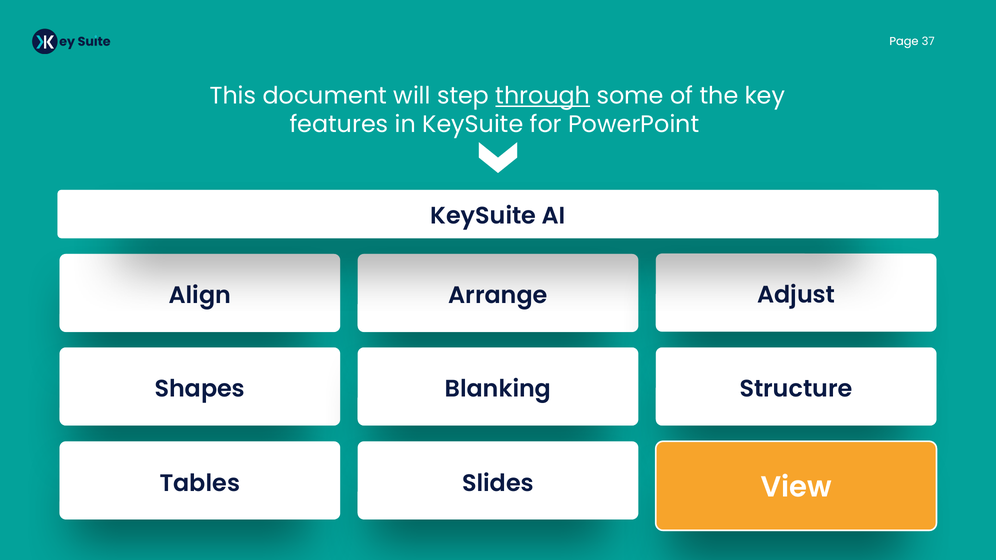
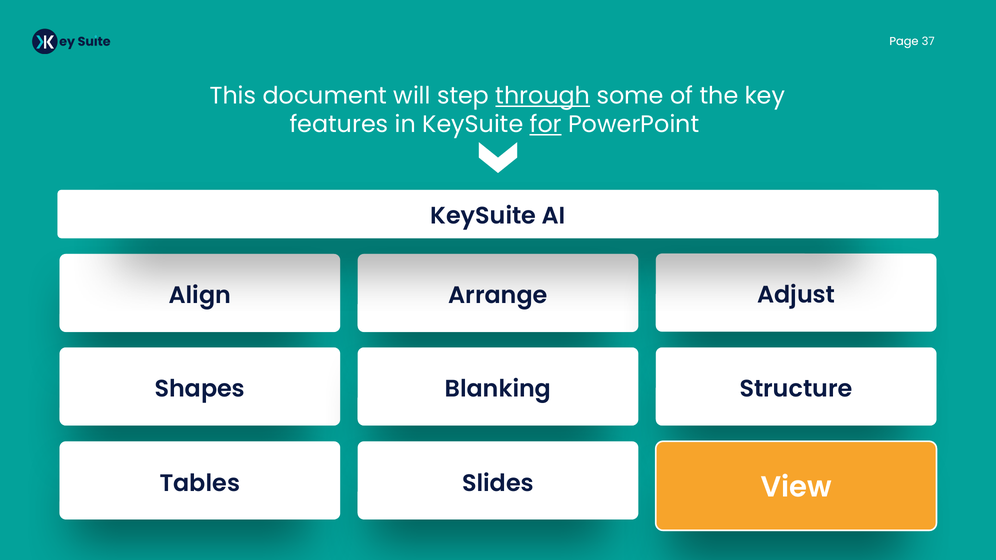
for underline: none -> present
